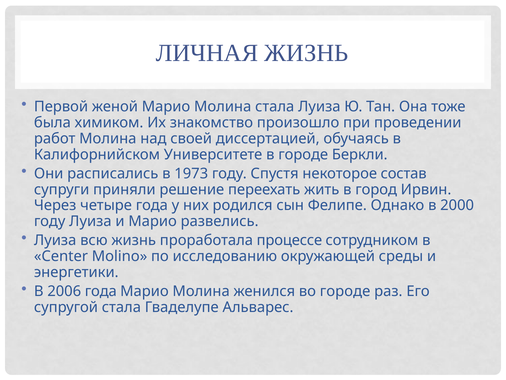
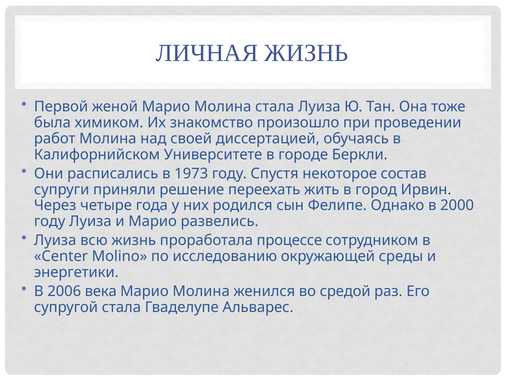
2006 года: года -> века
во городе: городе -> средой
